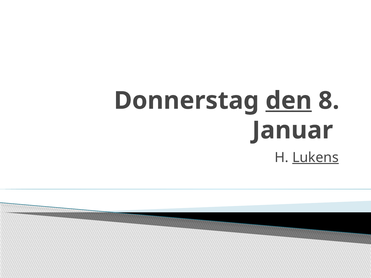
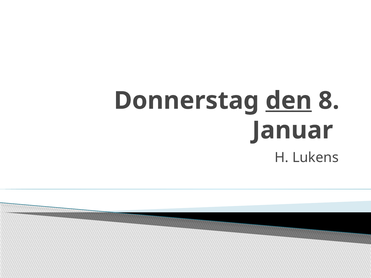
Lukens underline: present -> none
